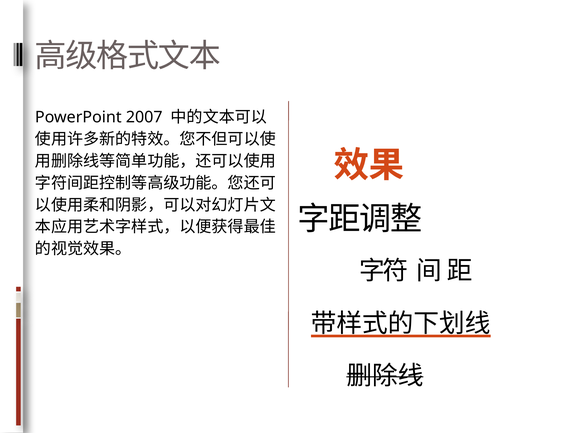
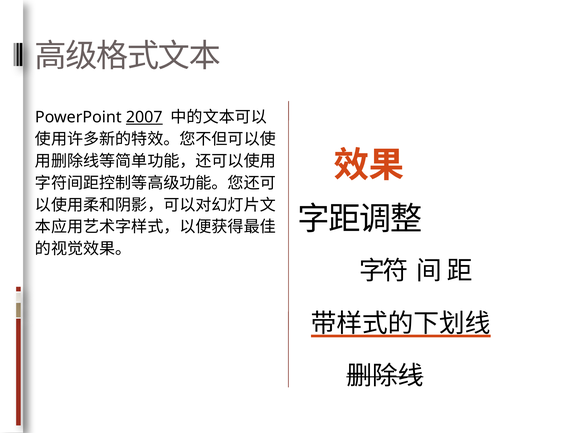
2007 underline: none -> present
